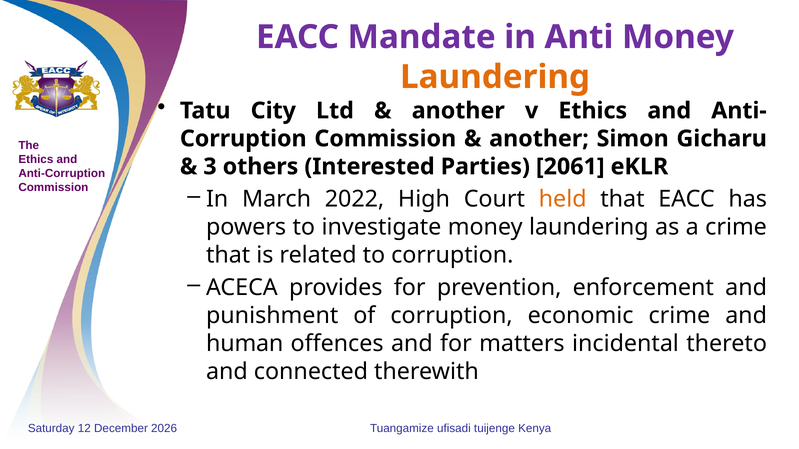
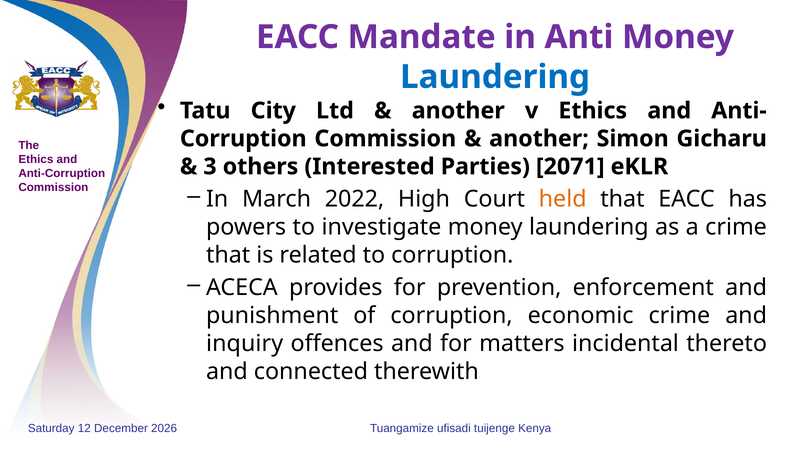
Laundering at (495, 77) colour: orange -> blue
2061: 2061 -> 2071
human: human -> inquiry
